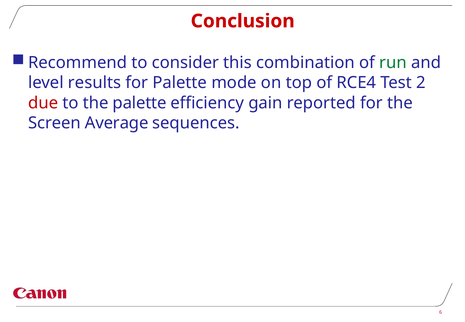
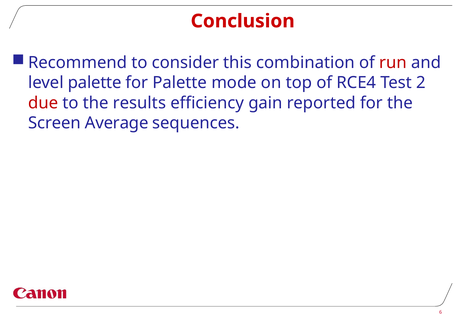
run colour: green -> red
level results: results -> palette
the palette: palette -> results
